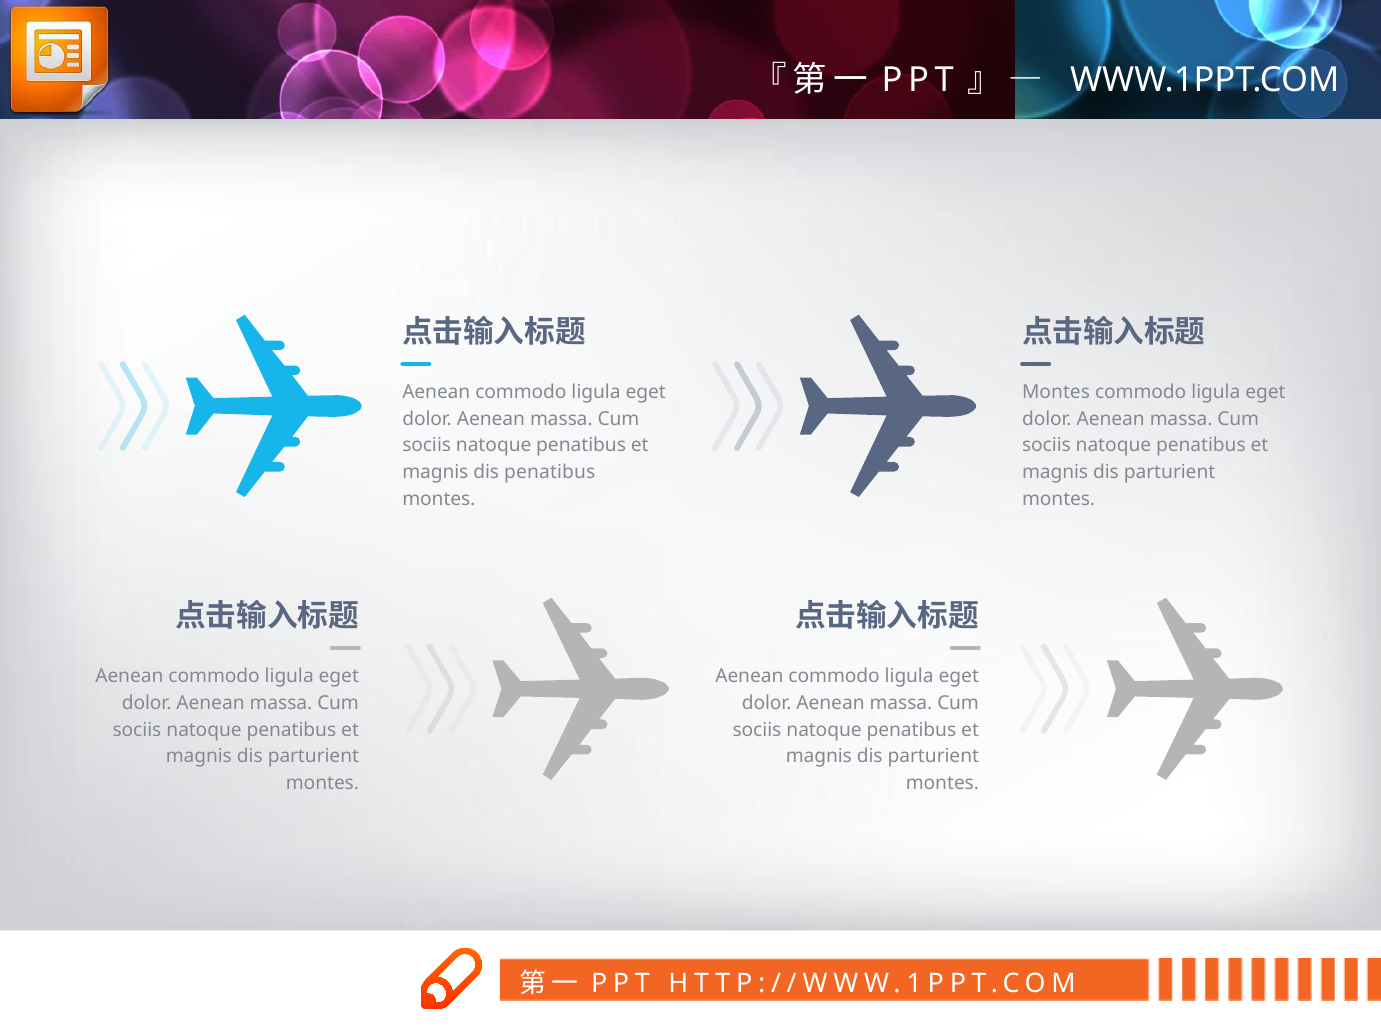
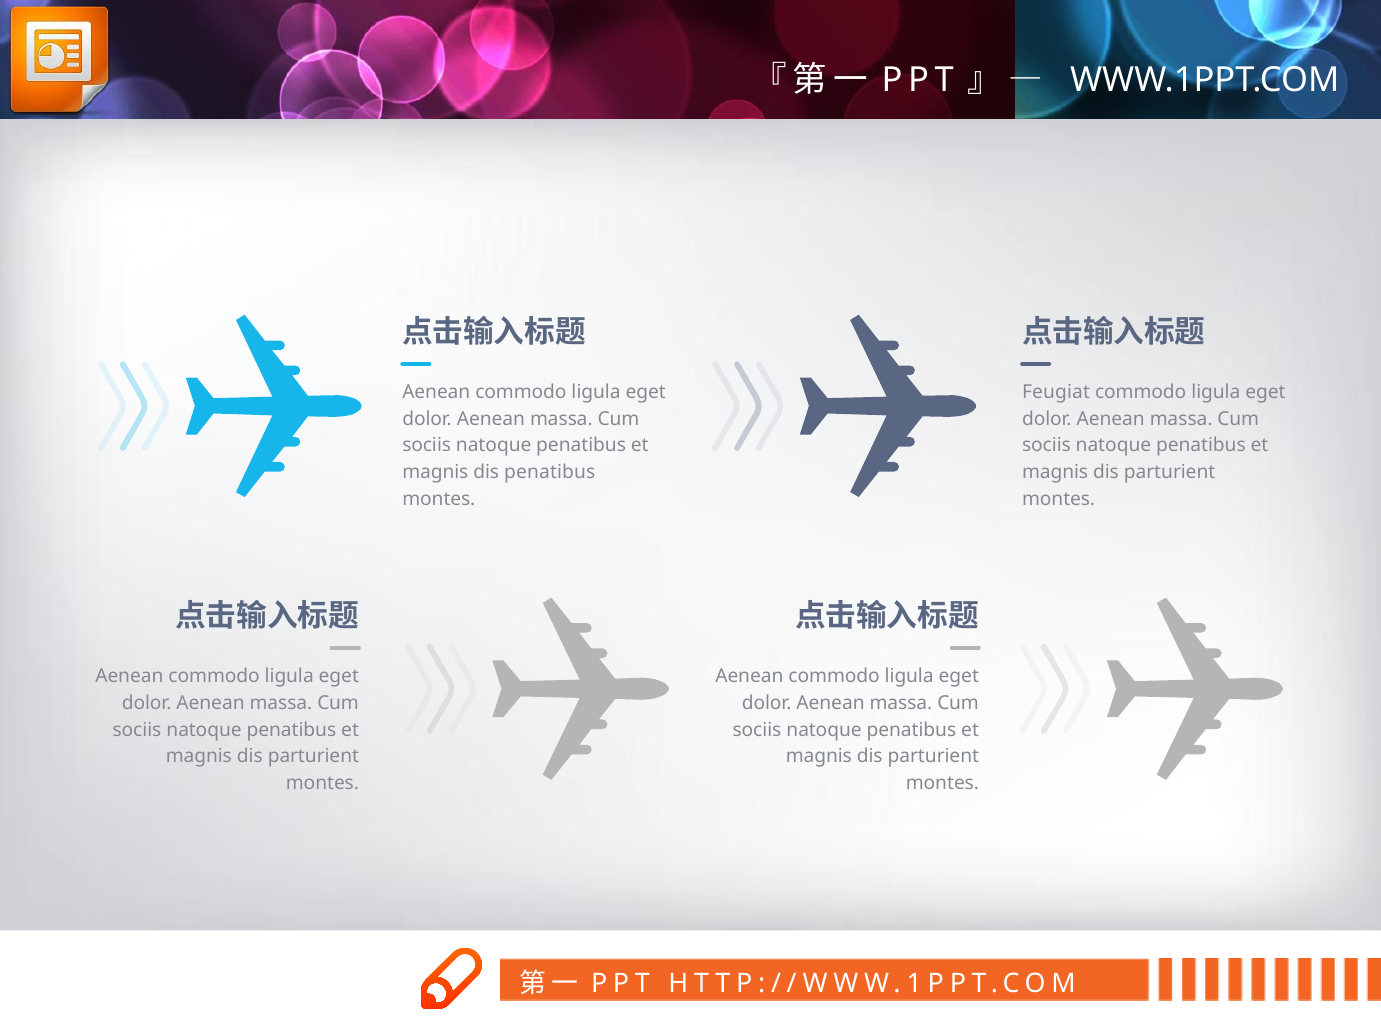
Montes at (1056, 392): Montes -> Feugiat
